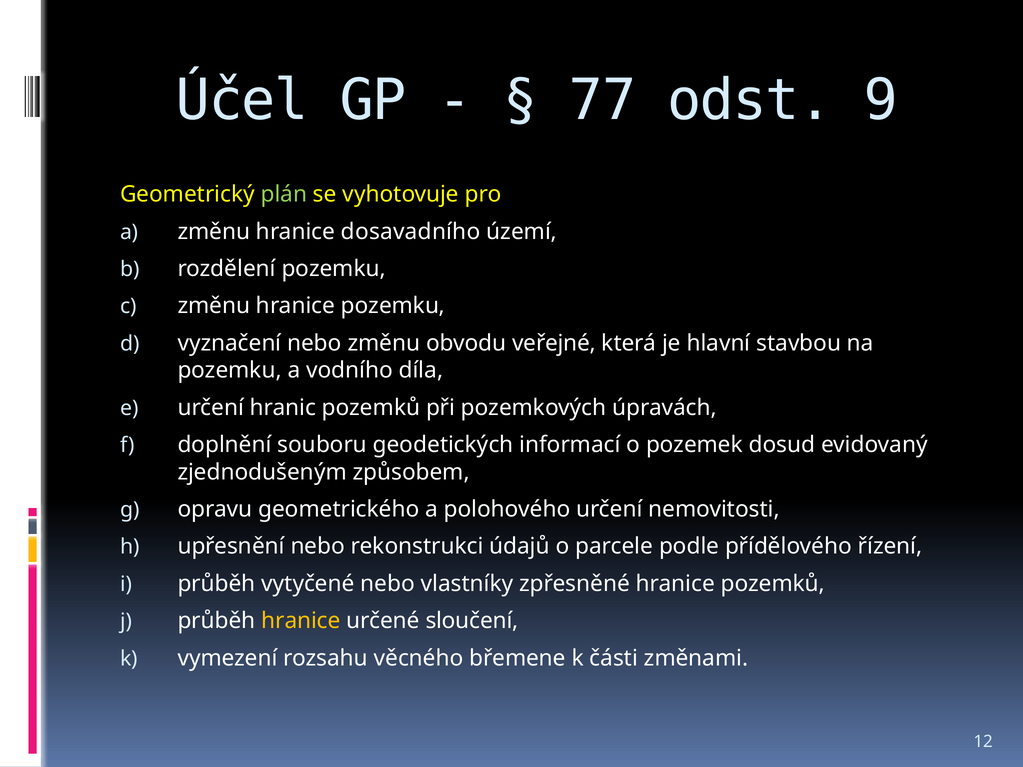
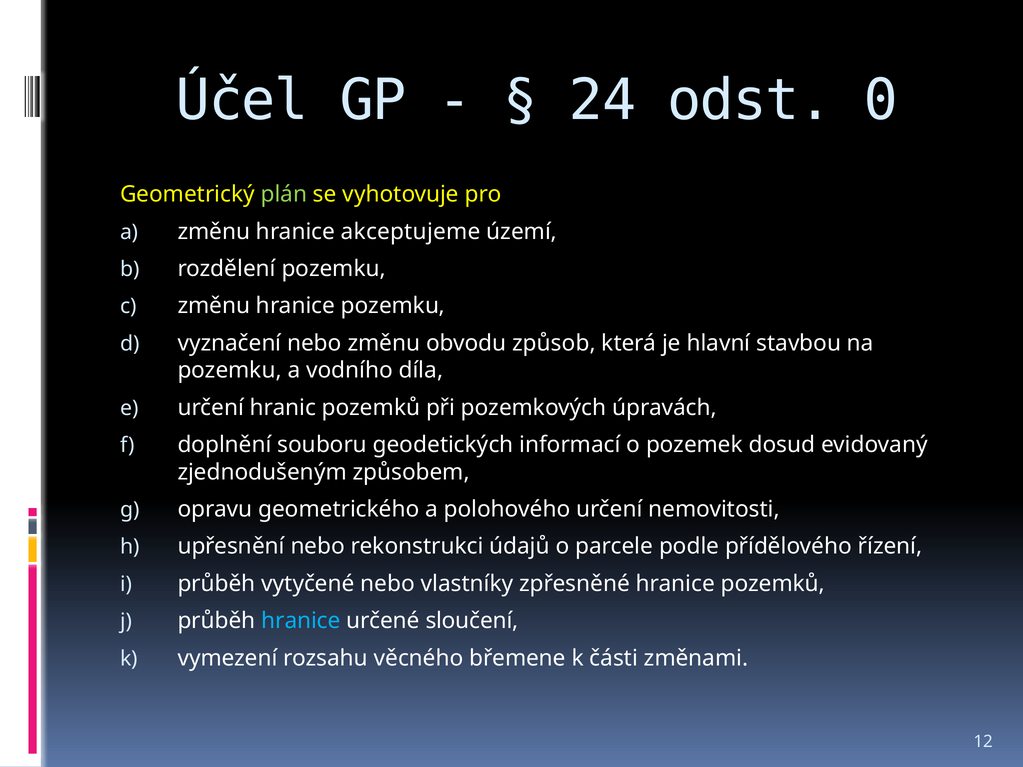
77: 77 -> 24
9: 9 -> 0
dosavadního: dosavadního -> akceptujeme
veřejné: veřejné -> způsob
hranice at (301, 621) colour: yellow -> light blue
